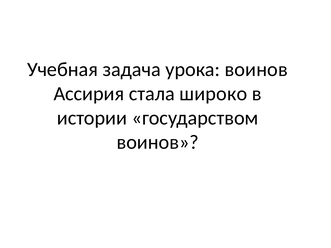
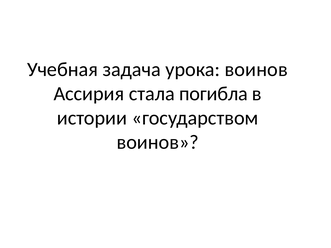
широко: широко -> погибла
